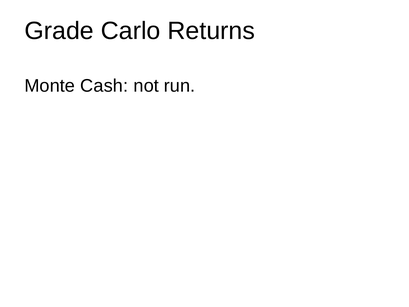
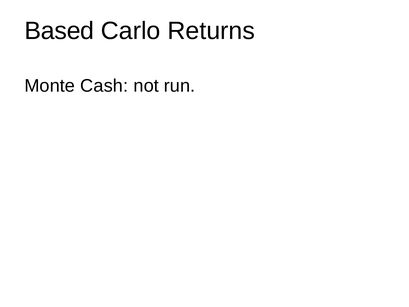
Grade: Grade -> Based
